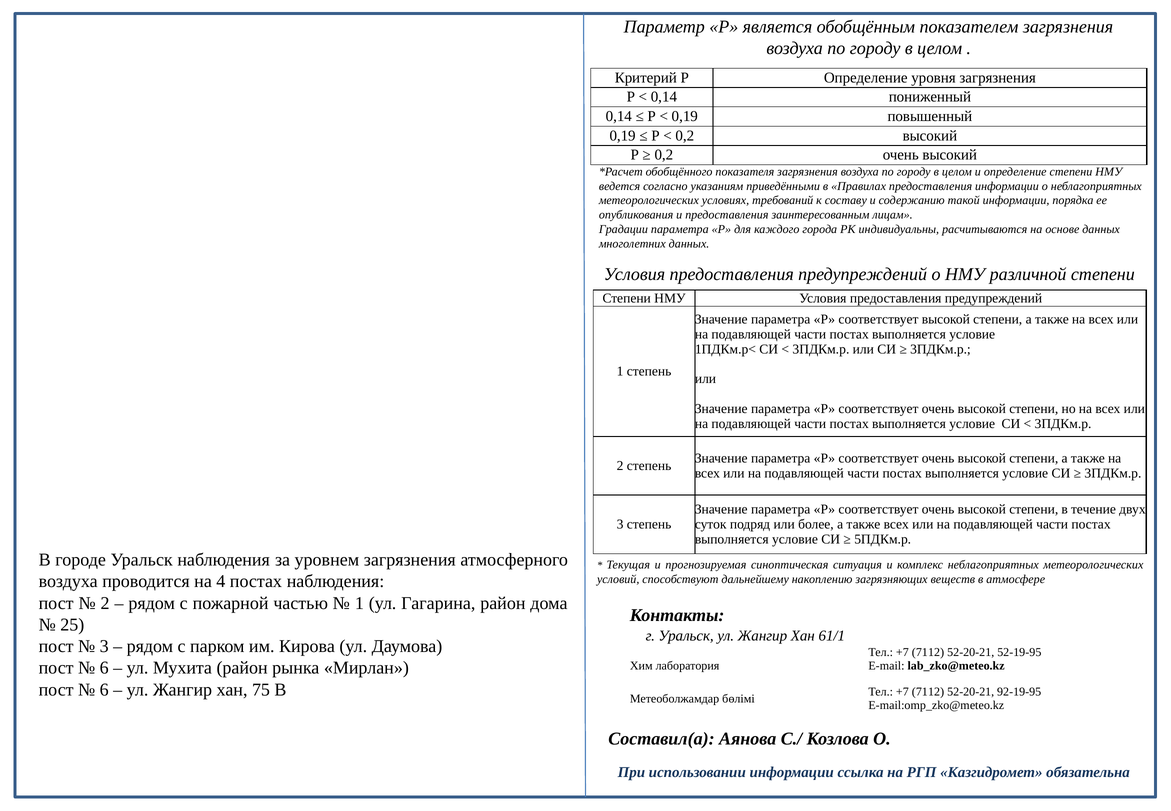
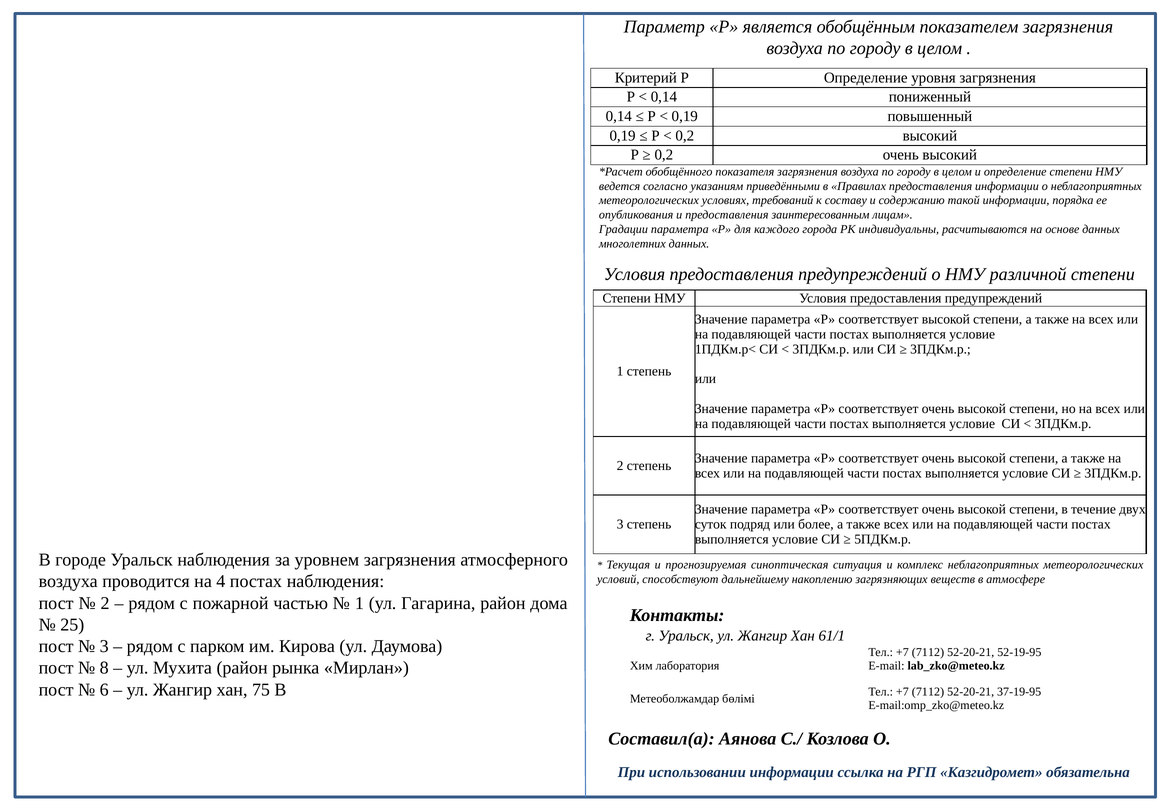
6 at (104, 668): 6 -> 8
92-19-95: 92-19-95 -> 37-19-95
